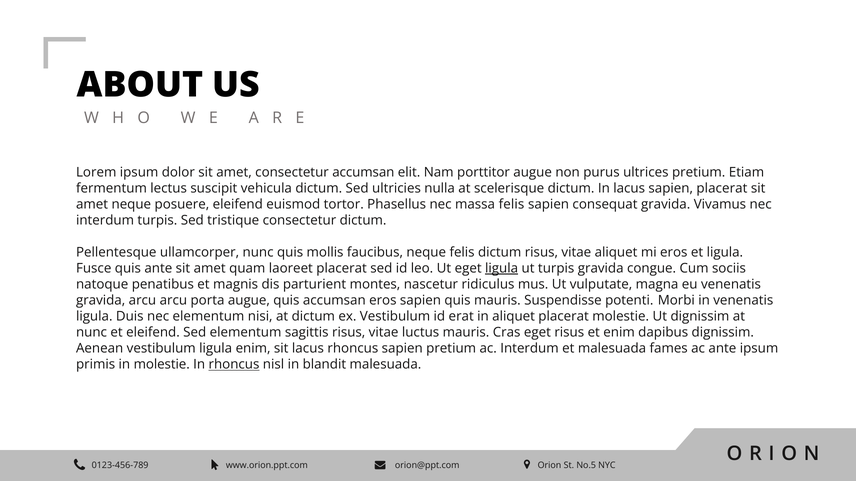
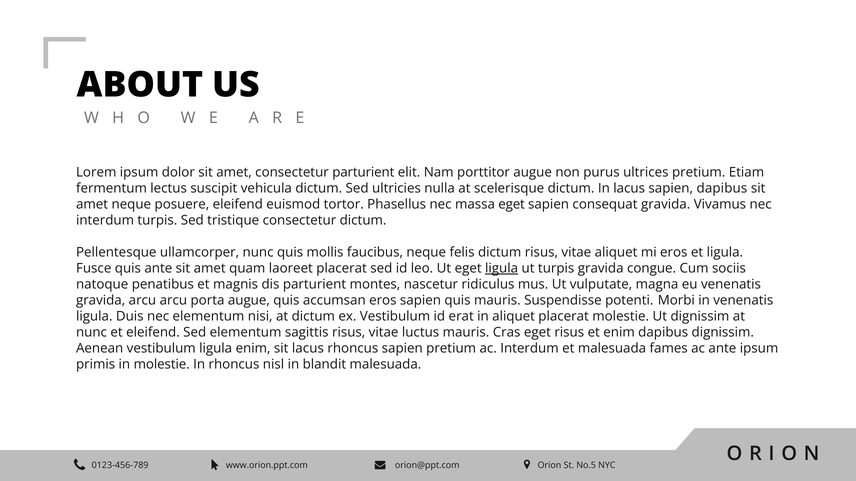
consectetur accumsan: accumsan -> parturient
sapien placerat: placerat -> dapibus
massa felis: felis -> eget
rhoncus at (234, 365) underline: present -> none
